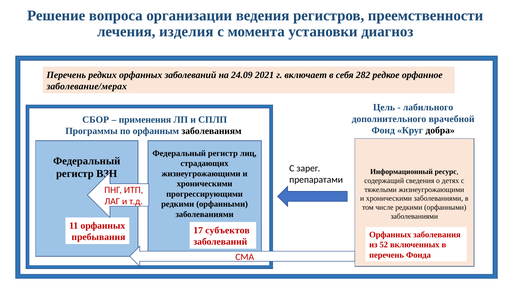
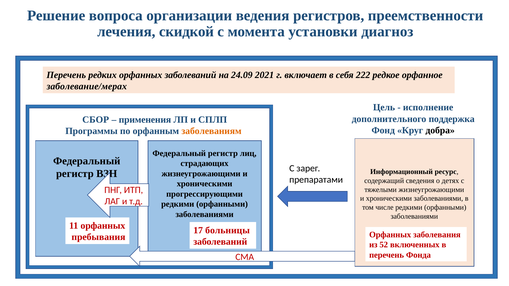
изделия: изделия -> скидкой
282: 282 -> 222
лабильного: лабильного -> исполнение
врачебной: врачебной -> поддержка
заболеваниям colour: black -> orange
субъектов: субъектов -> больницы
